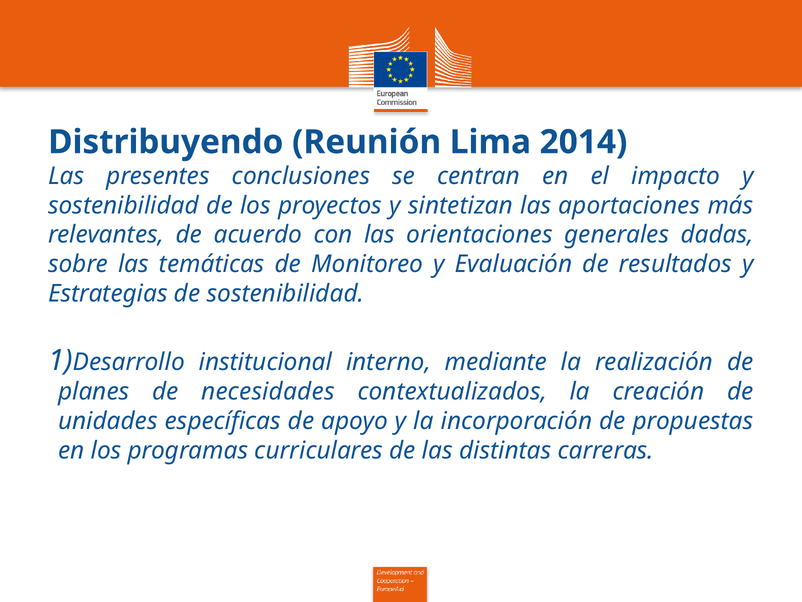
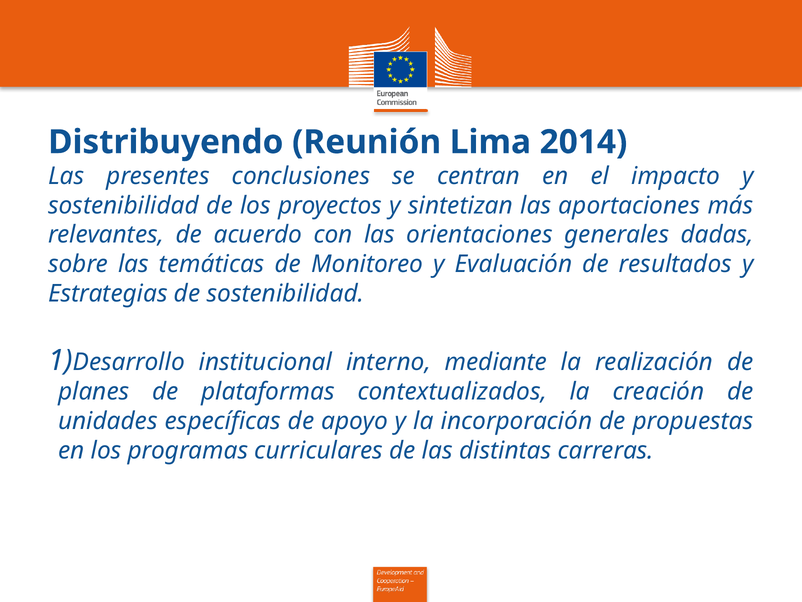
necesidades: necesidades -> plataformas
